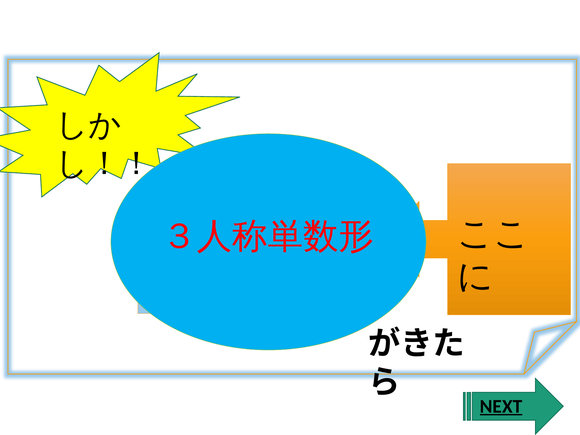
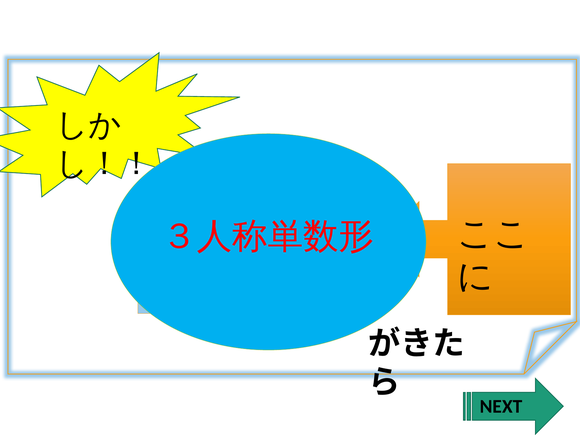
NEXT underline: present -> none
